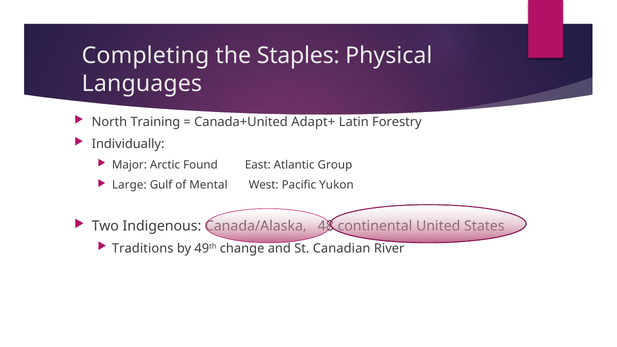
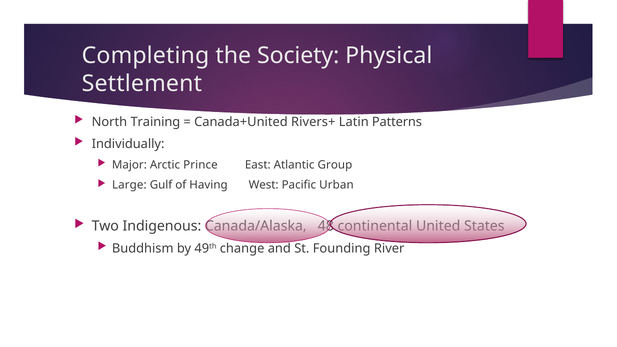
Staples: Staples -> Society
Languages: Languages -> Settlement
Adapt+: Adapt+ -> Rivers+
Forestry: Forestry -> Patterns
Found: Found -> Prince
Mental: Mental -> Having
Yukon: Yukon -> Urban
Traditions: Traditions -> Buddhism
Canadian: Canadian -> Founding
